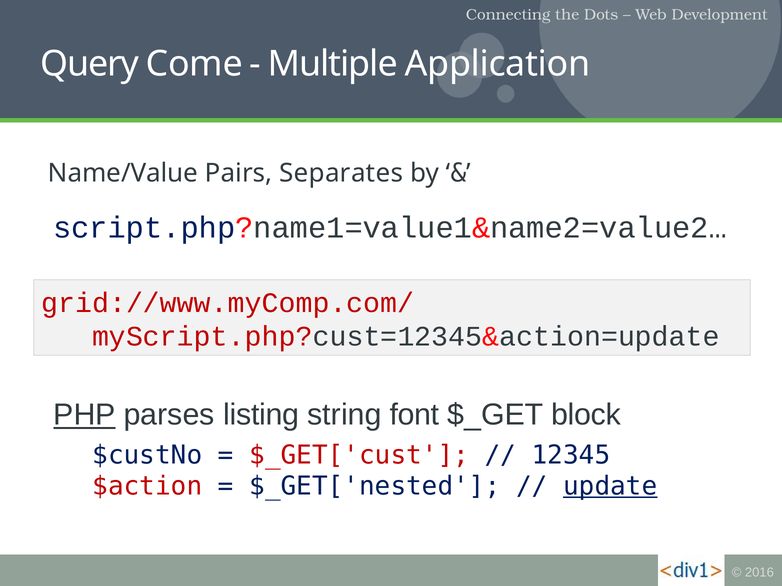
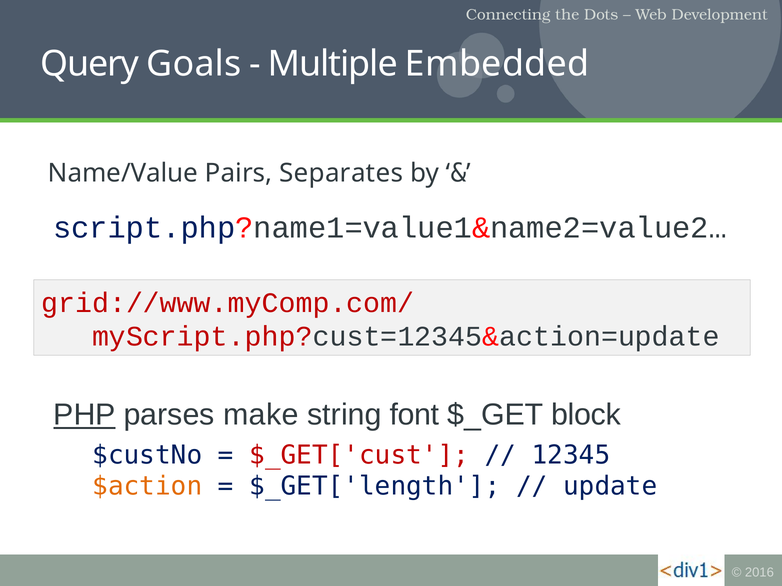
Come: Come -> Goals
Application: Application -> Embedded
listing: listing -> make
$action colour: red -> orange
$_GET['nested: $_GET['nested -> $_GET['length
update underline: present -> none
